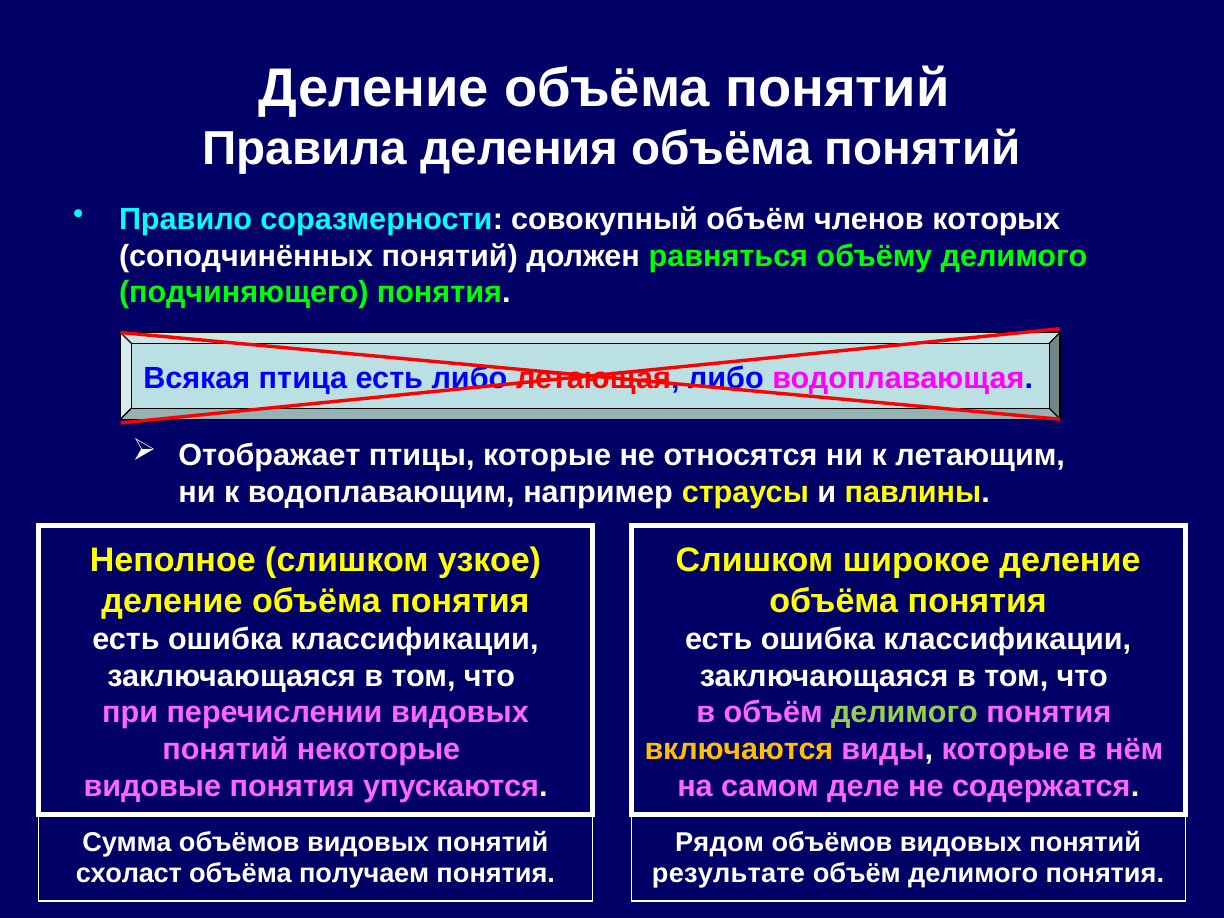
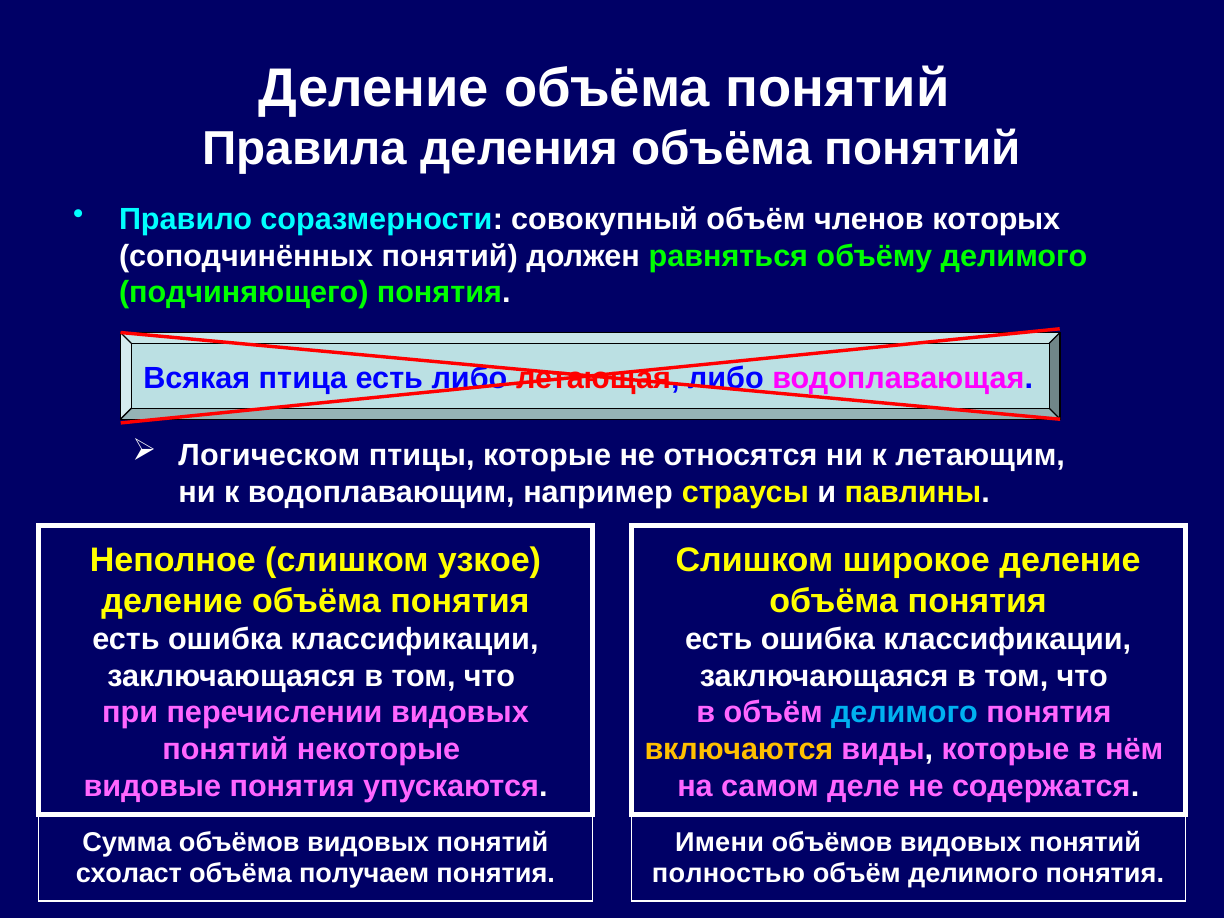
Отображает: Отображает -> Логическом
делимого at (905, 713) colour: light green -> light blue
Рядом: Рядом -> Имени
результате: результате -> полностью
